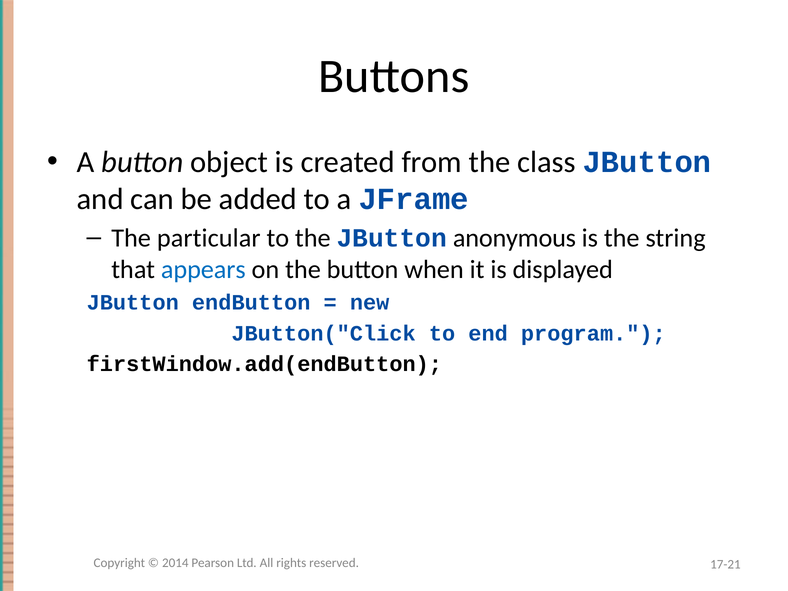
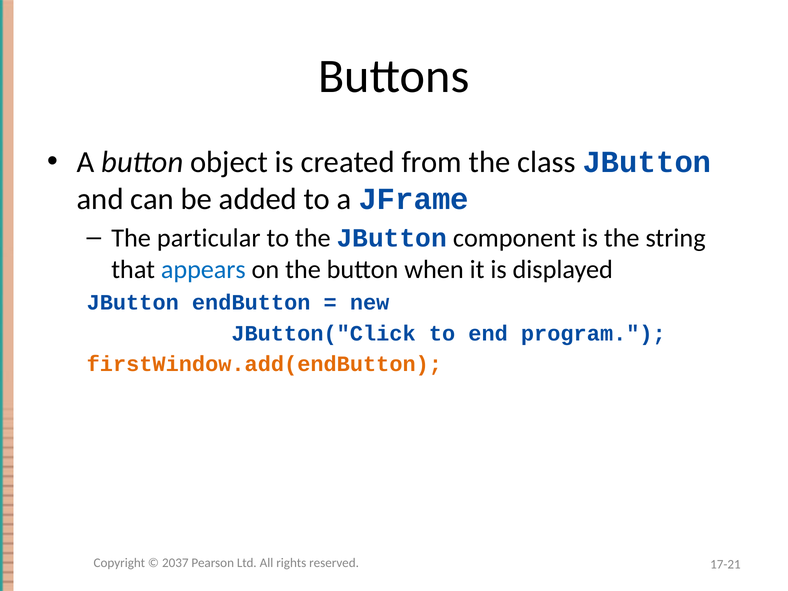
anonymous: anonymous -> component
firstWindow.add(endButton colour: black -> orange
2014: 2014 -> 2037
